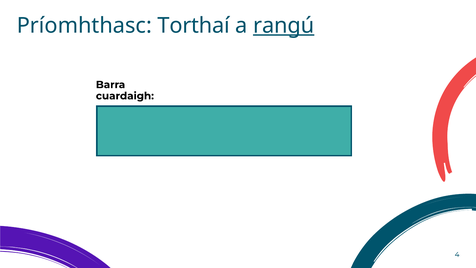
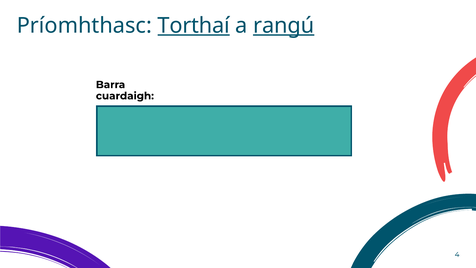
Torthaí underline: none -> present
